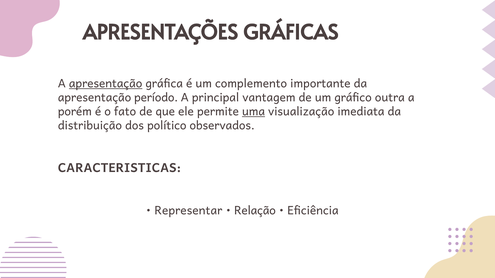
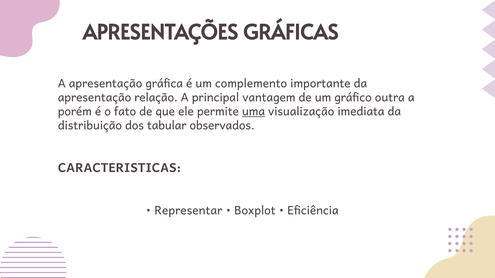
apresentação at (106, 84) underline: present -> none
período: período -> relação
político: político -> tabular
Relação: Relação -> Boxplot
